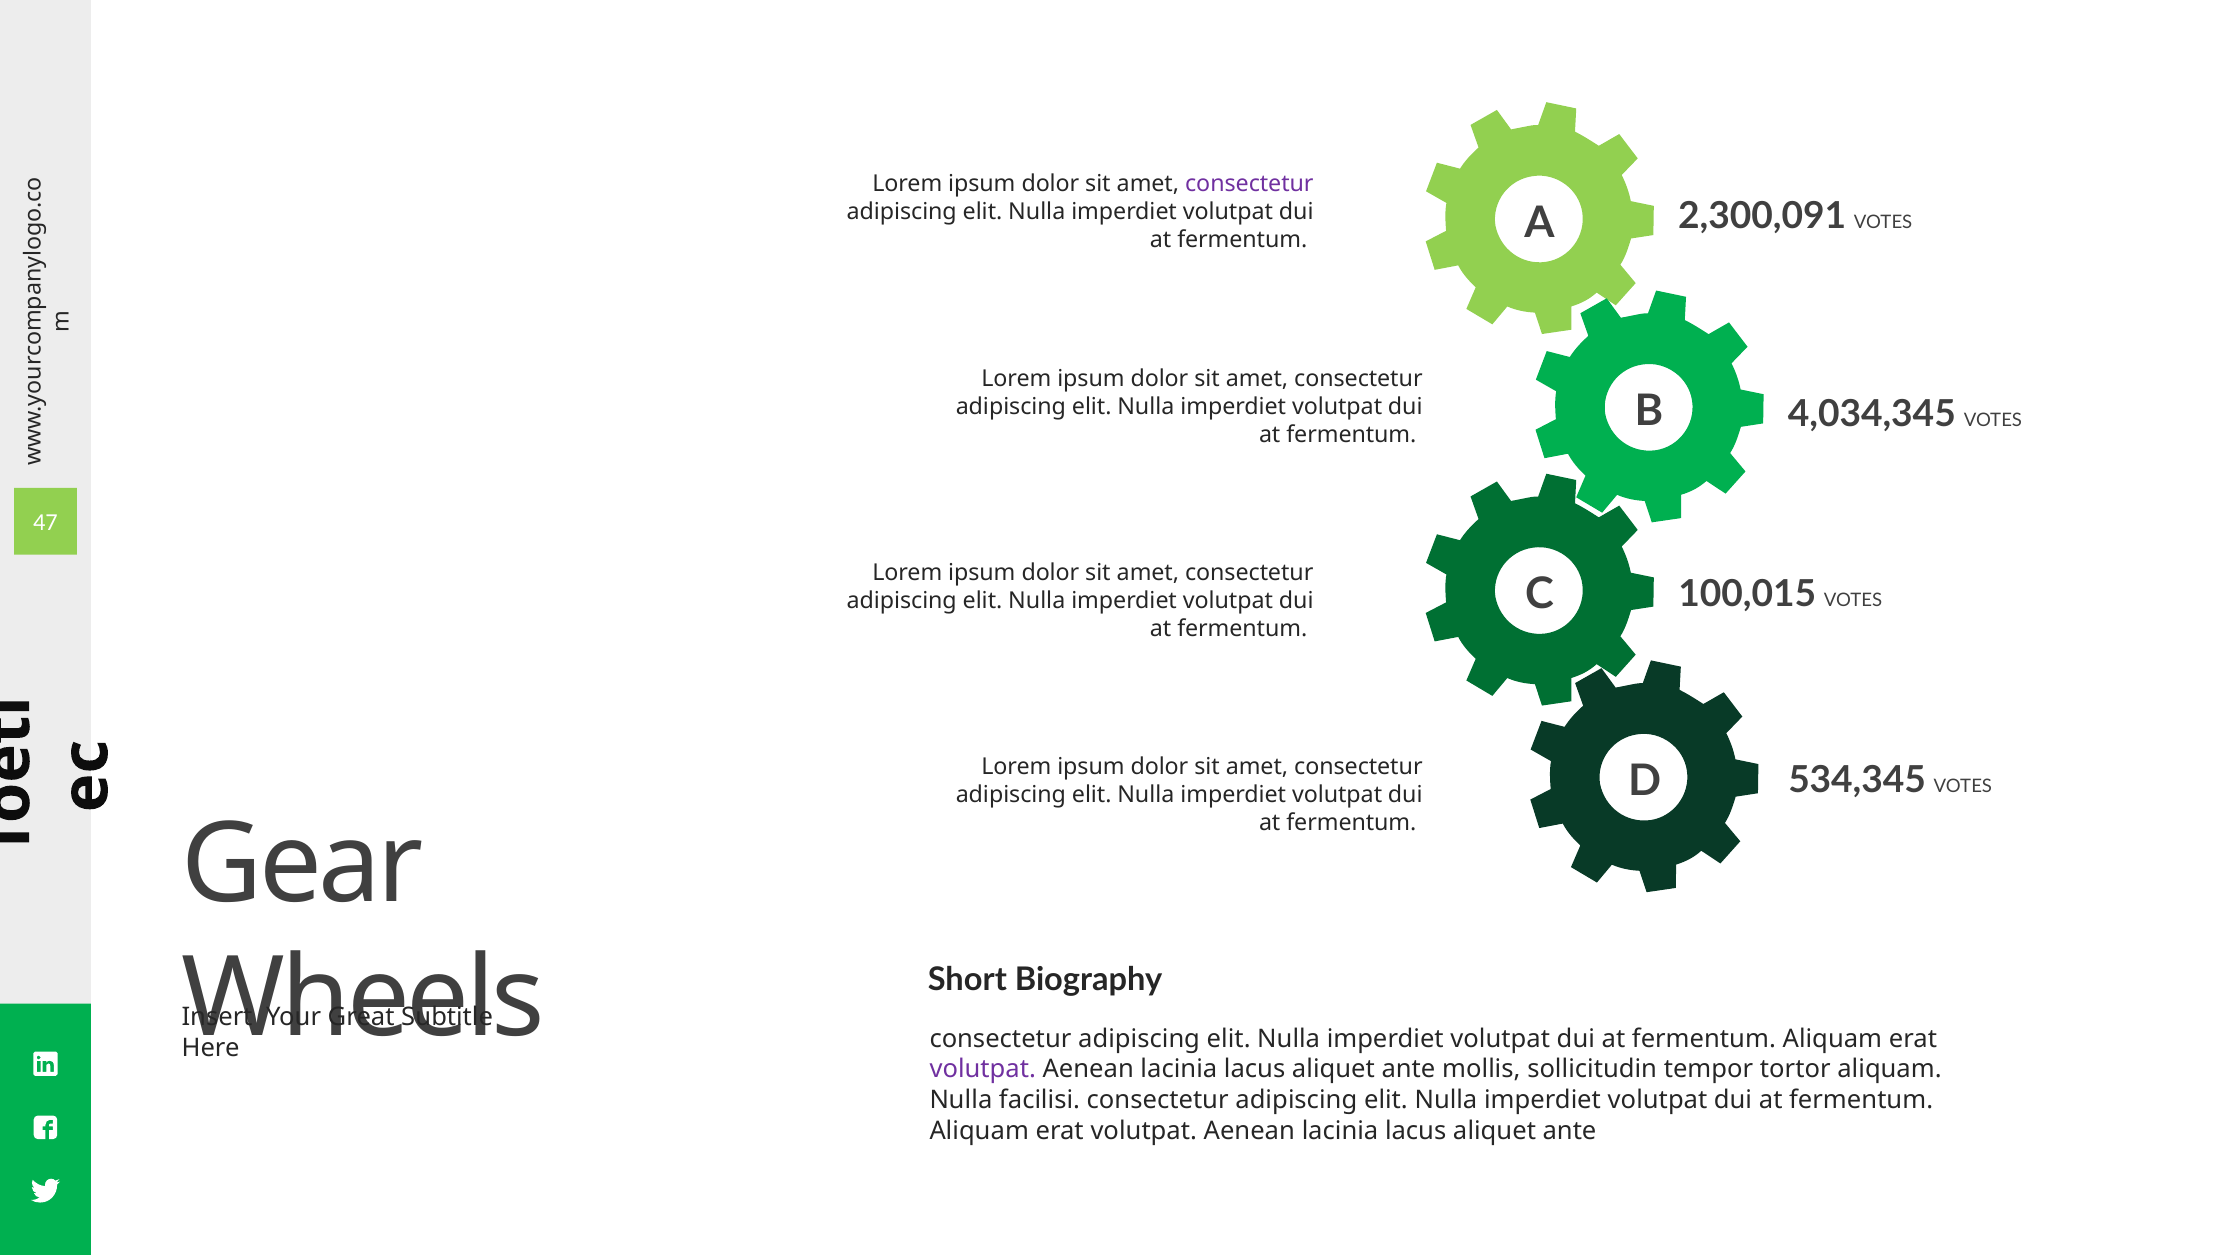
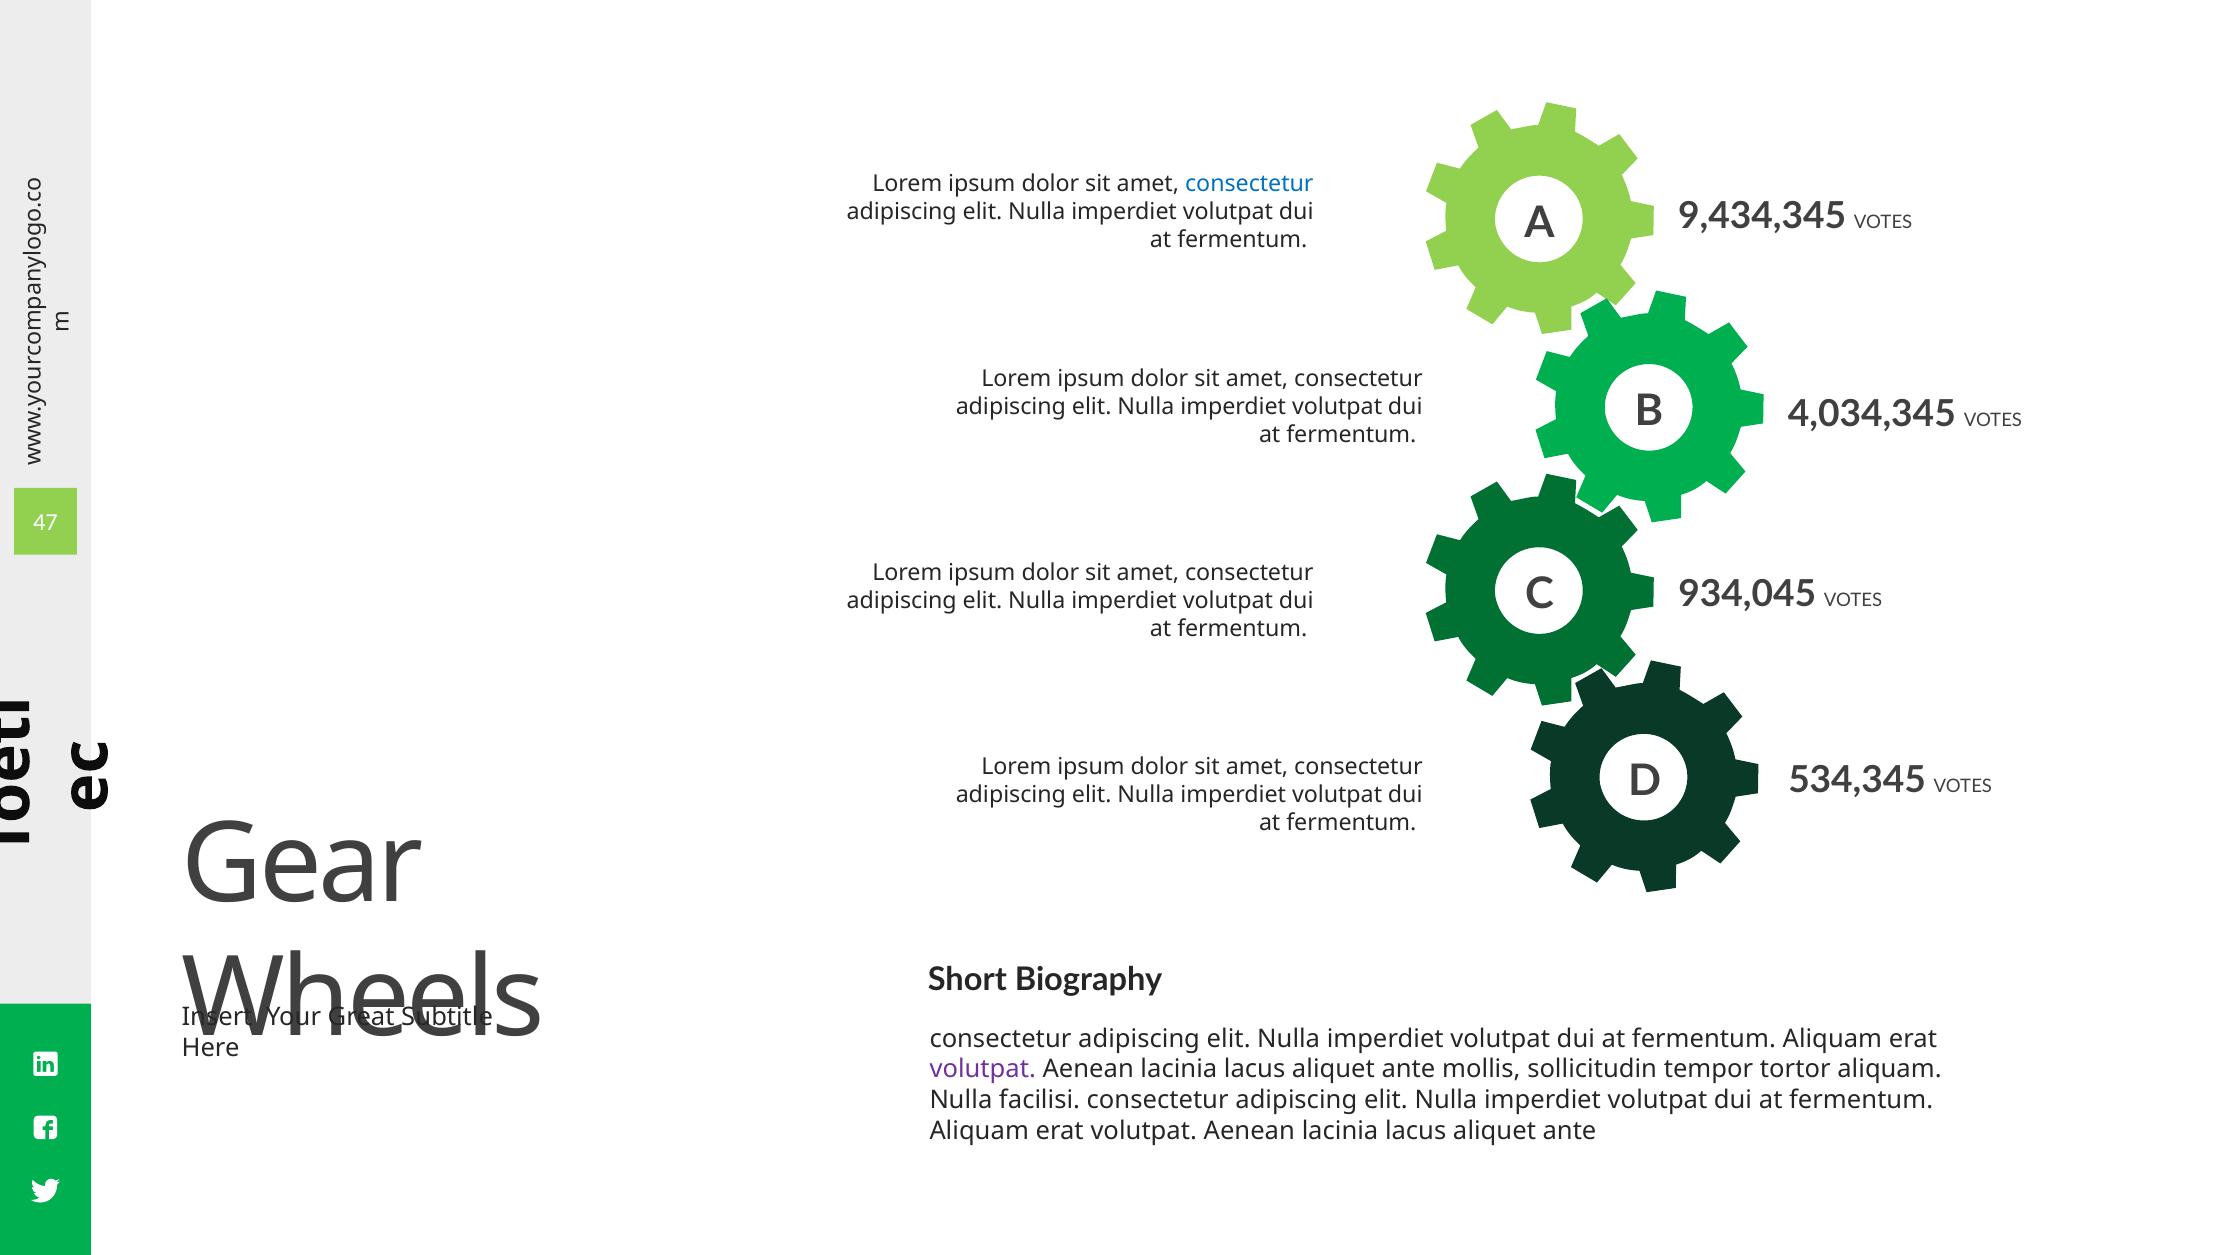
consectetur at (1249, 184) colour: purple -> blue
2,300,091: 2,300,091 -> 9,434,345
100,015: 100,015 -> 934,045
